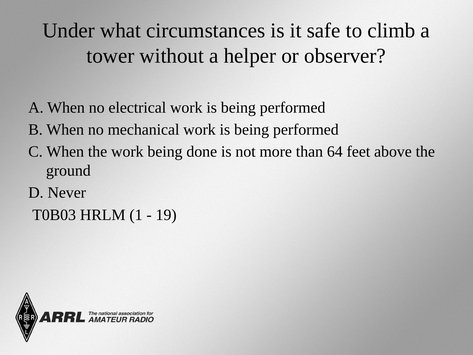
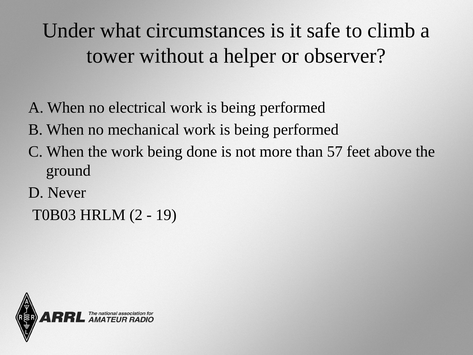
64: 64 -> 57
1: 1 -> 2
